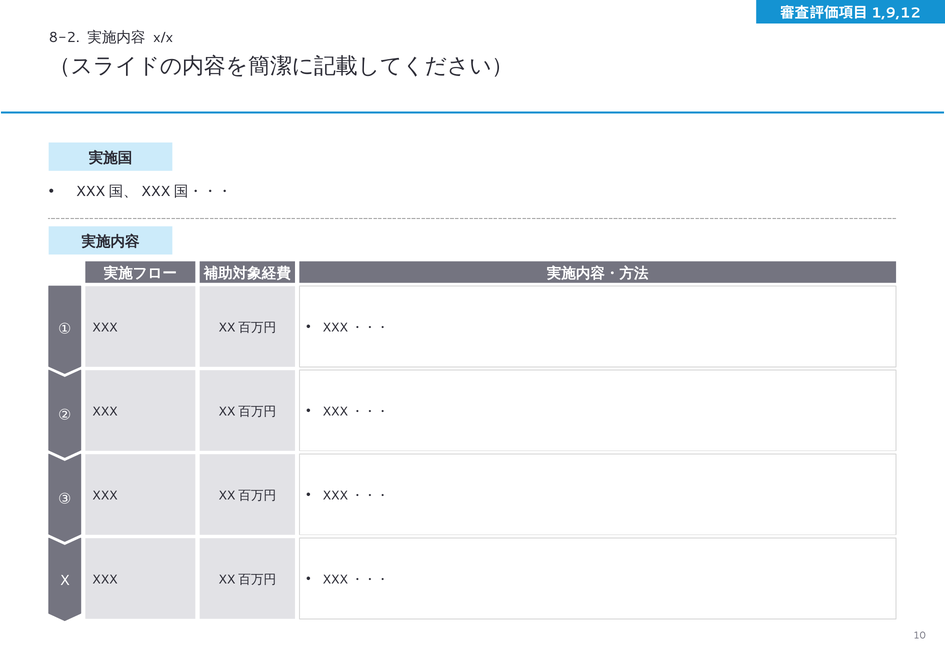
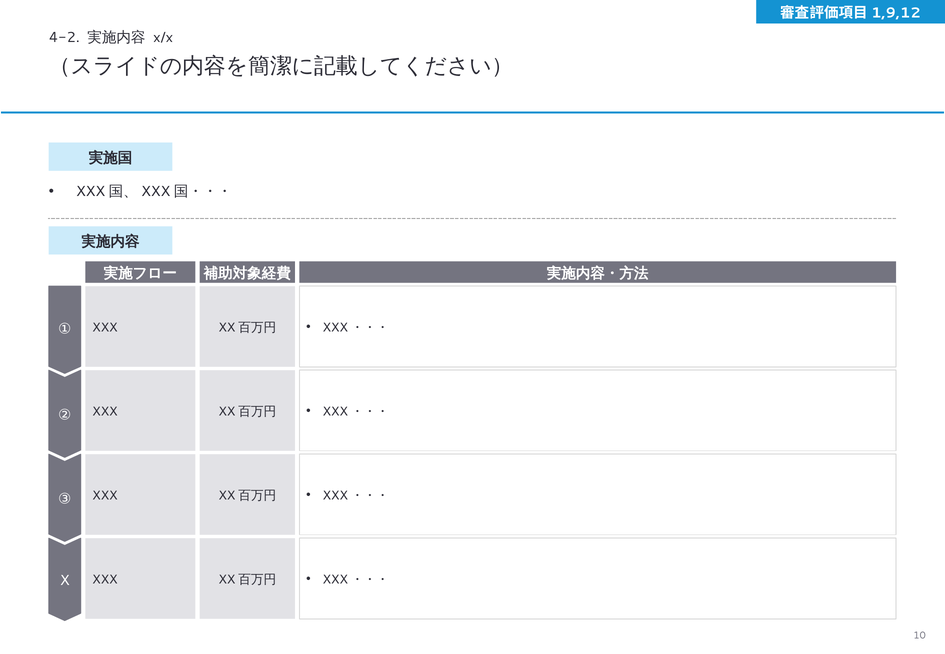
8-2: 8-2 -> 4-2
